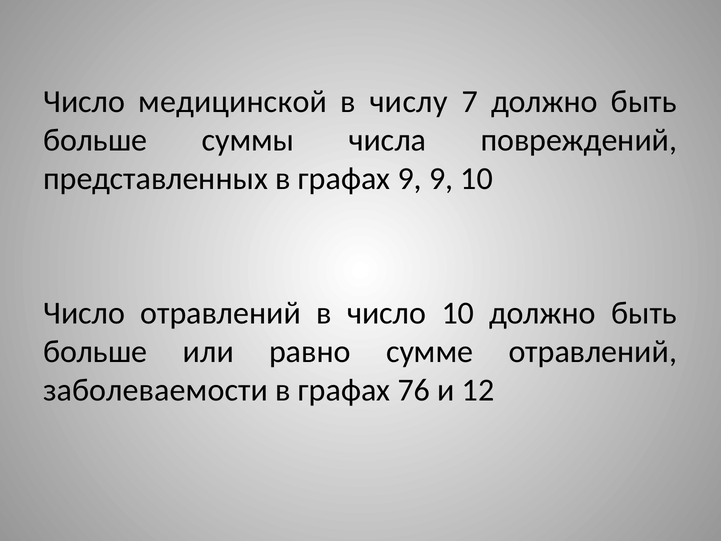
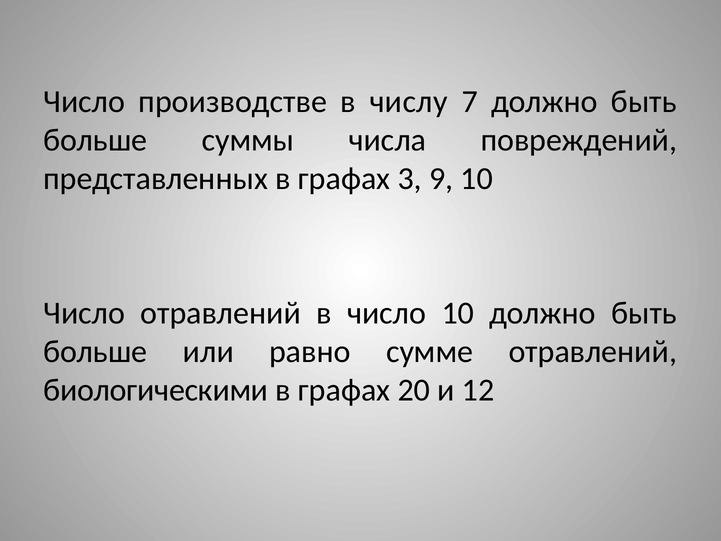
медицинской: медицинской -> производстве
графах 9: 9 -> 3
заболеваемости: заболеваемости -> биологическими
76: 76 -> 20
